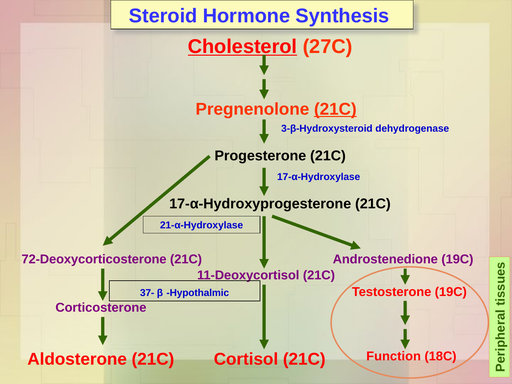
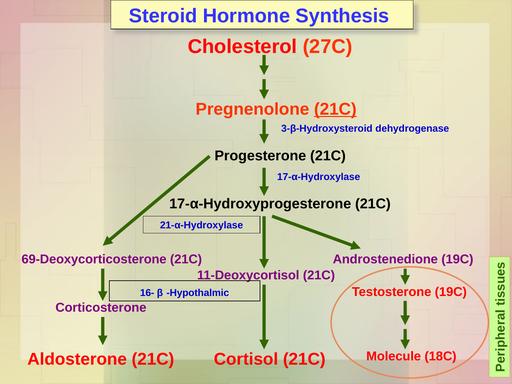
Cholesterol underline: present -> none
72-Deoxycorticosterone: 72-Deoxycorticosterone -> 69-Deoxycorticosterone
37-: 37- -> 16-
Function: Function -> Molecule
